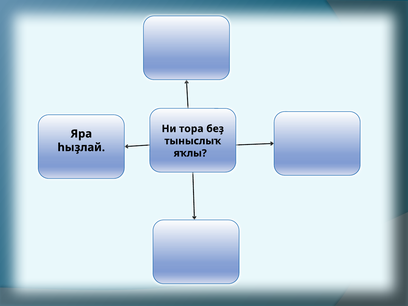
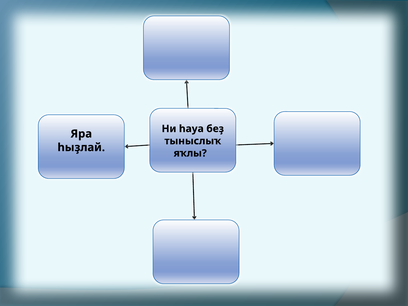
тора: тора -> һауа
